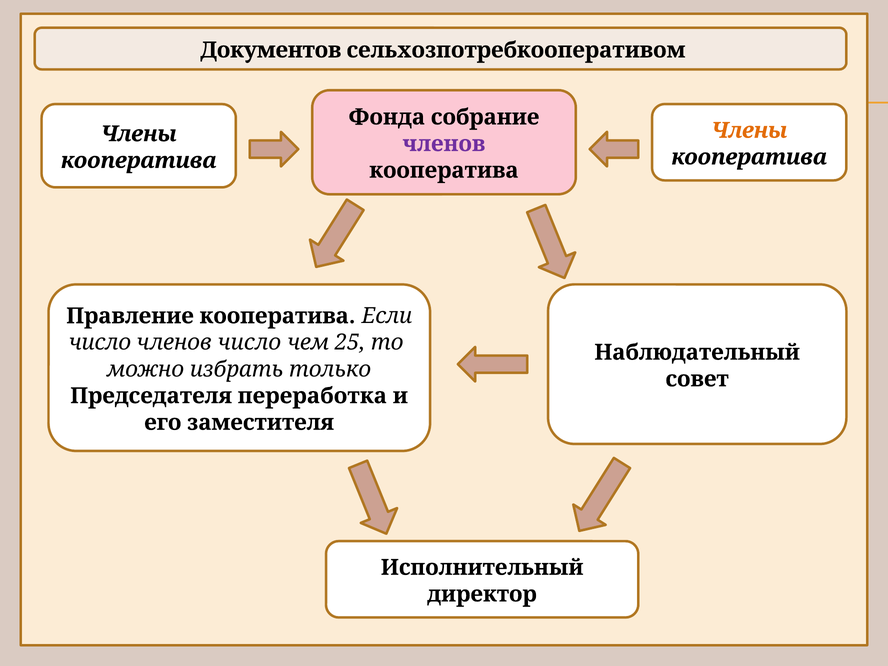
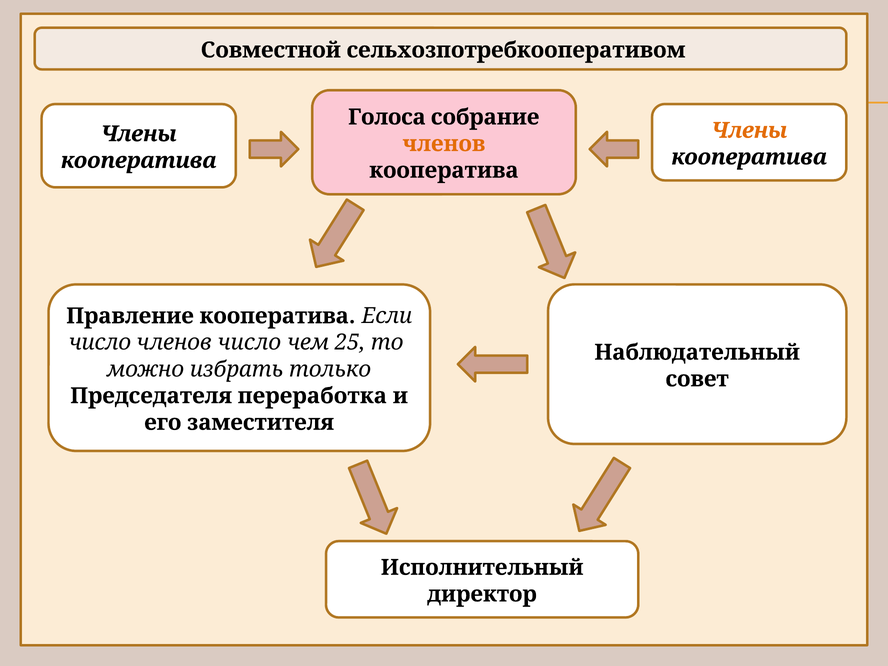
Документов: Документов -> Совместной
Фонда: Фонда -> Голоса
членов at (444, 144) colour: purple -> orange
